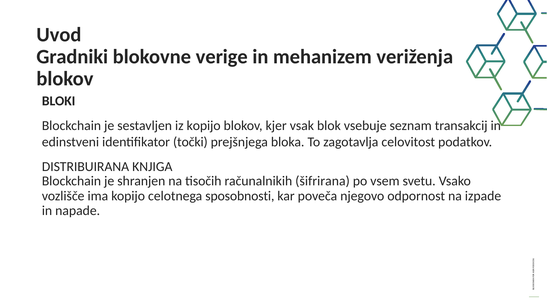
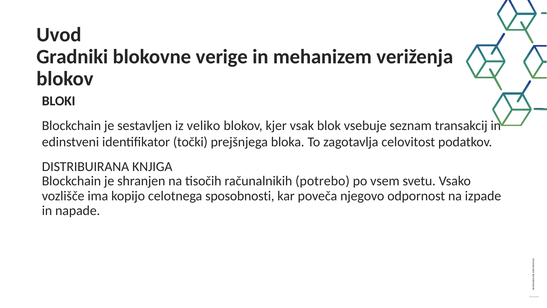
iz kopijo: kopijo -> veliko
šifrirana: šifrirana -> potrebo
